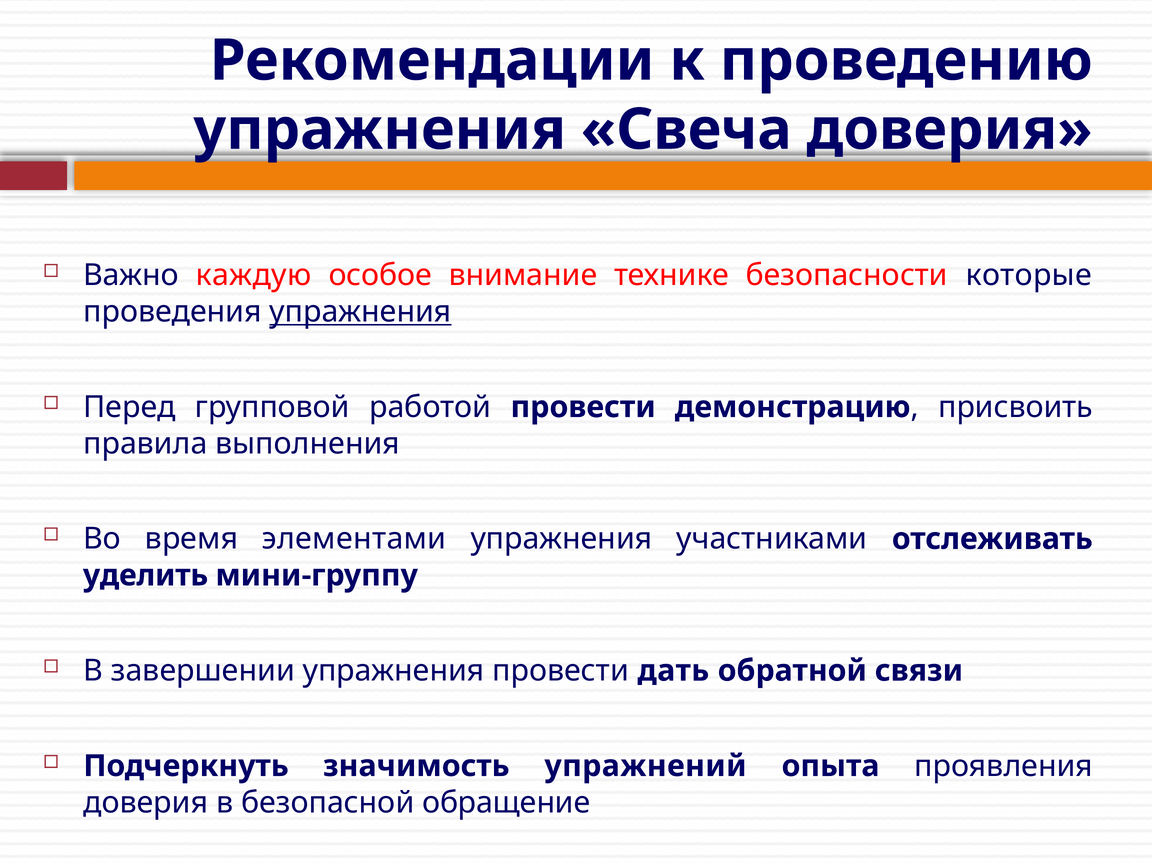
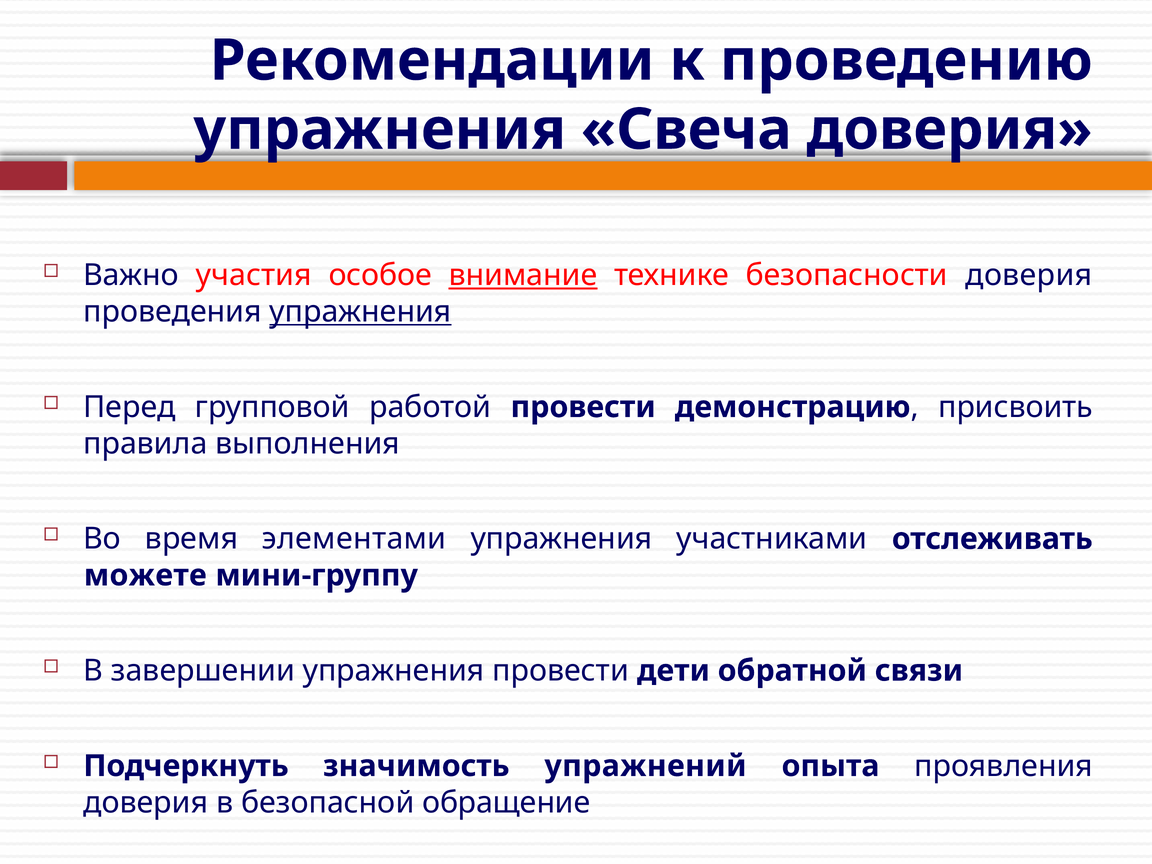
каждую: каждую -> участия
внимание underline: none -> present
безопасности которые: которые -> доверия
уделить: уделить -> можете
дать: дать -> дети
